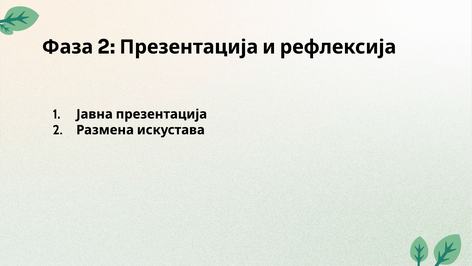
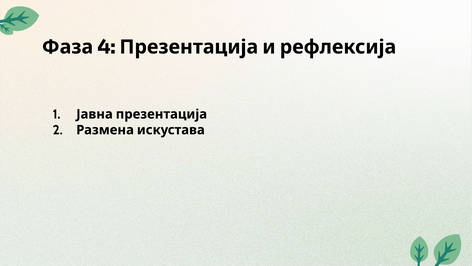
2 at (106, 47): 2 -> 4
